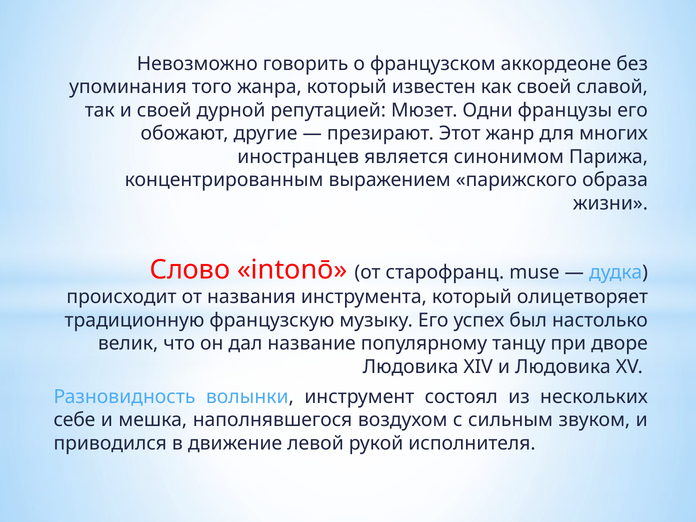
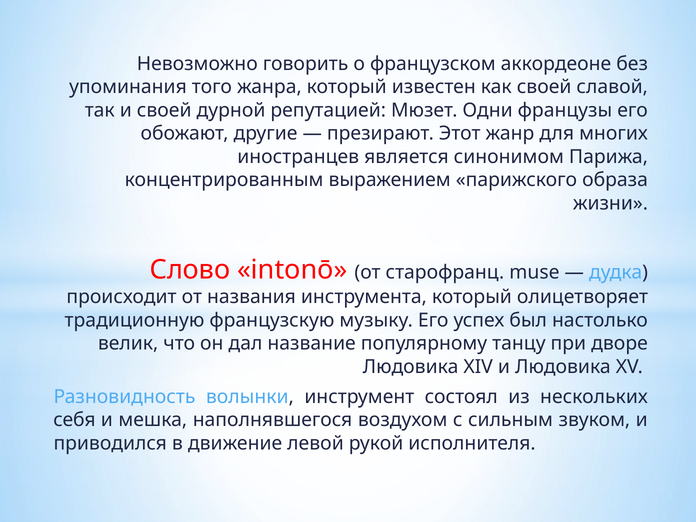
себе: себе -> себя
